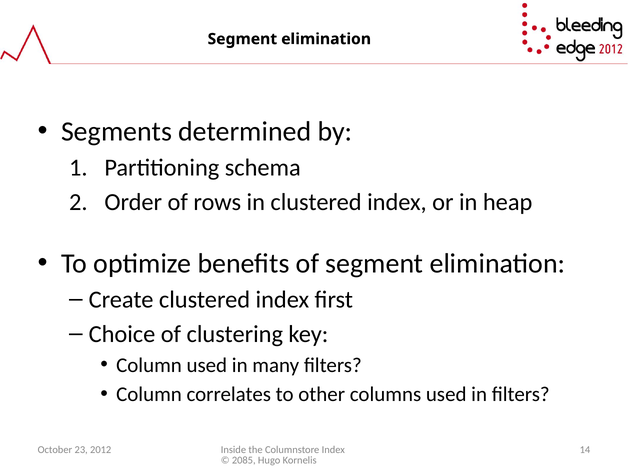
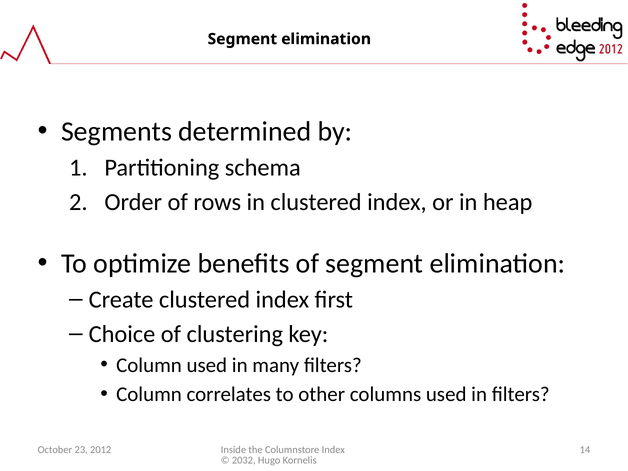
2085: 2085 -> 2032
